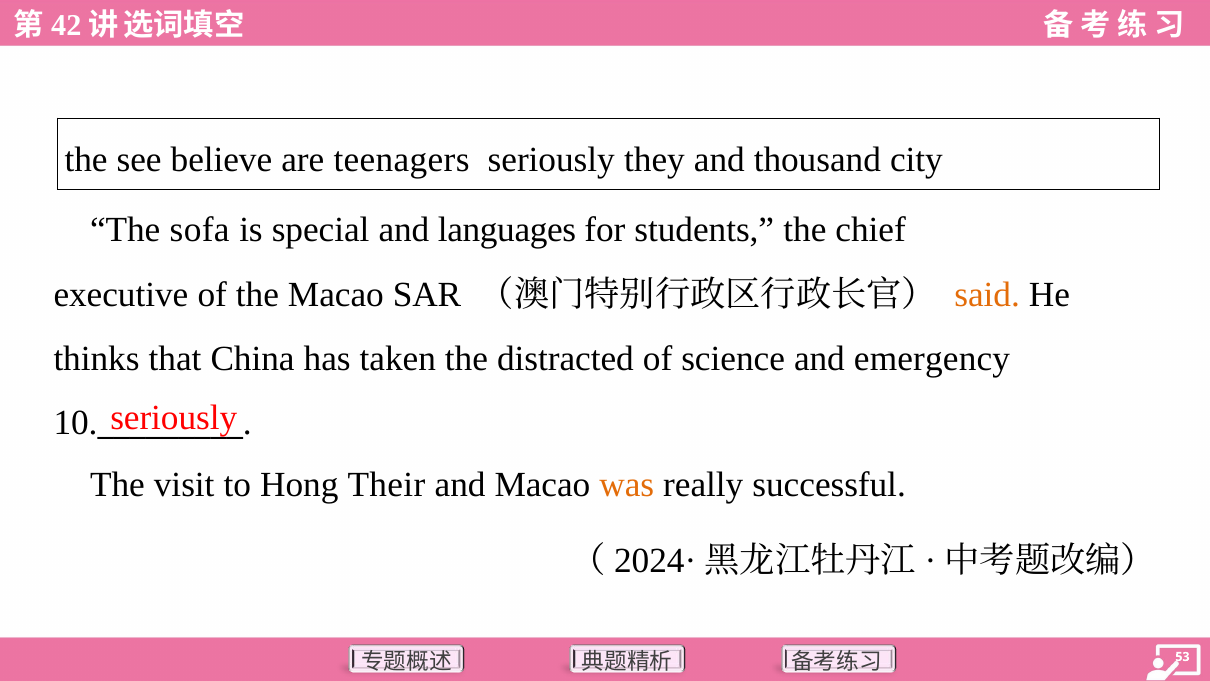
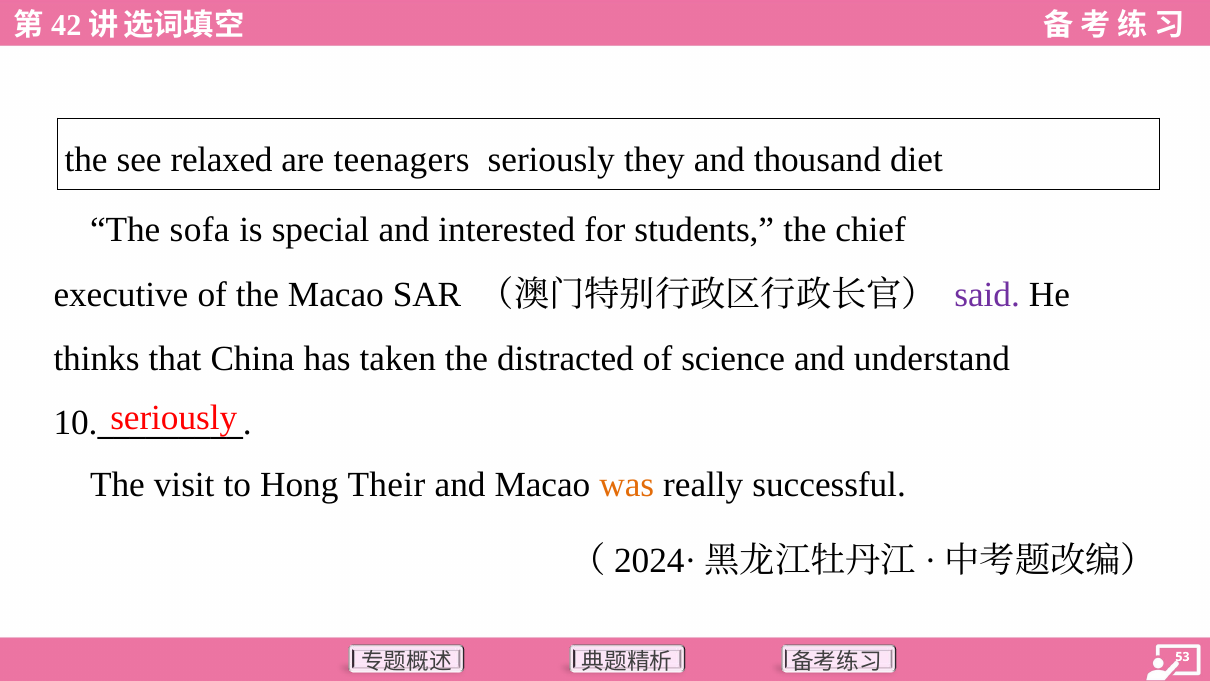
believe: believe -> relaxed
city: city -> diet
languages: languages -> interested
said colour: orange -> purple
emergency: emergency -> understand
